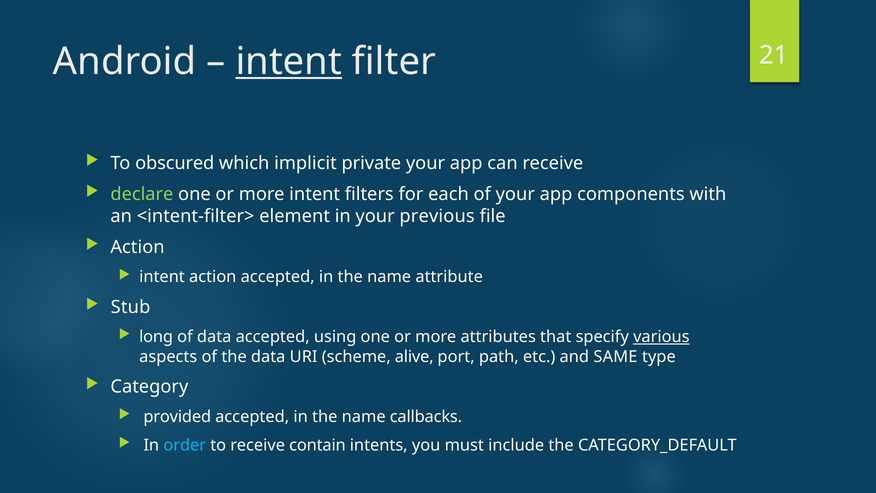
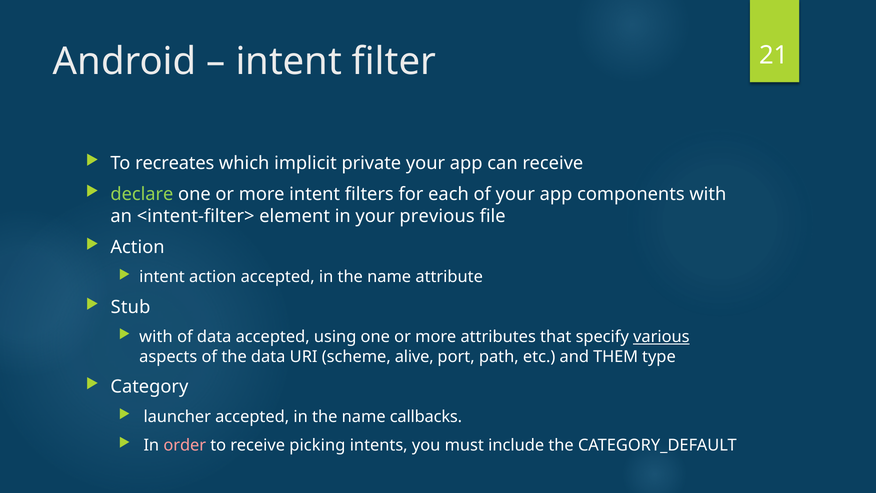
intent at (289, 62) underline: present -> none
obscured: obscured -> recreates
long at (156, 337): long -> with
SAME: SAME -> THEM
provided: provided -> launcher
order colour: light blue -> pink
contain: contain -> picking
